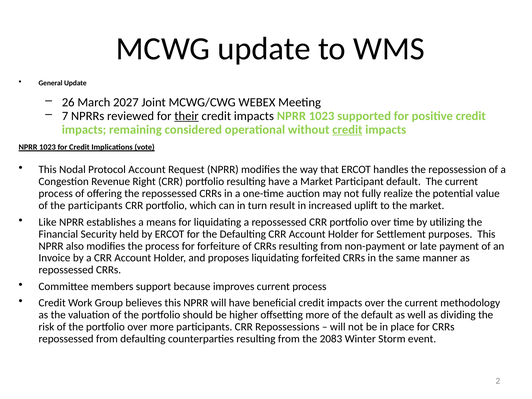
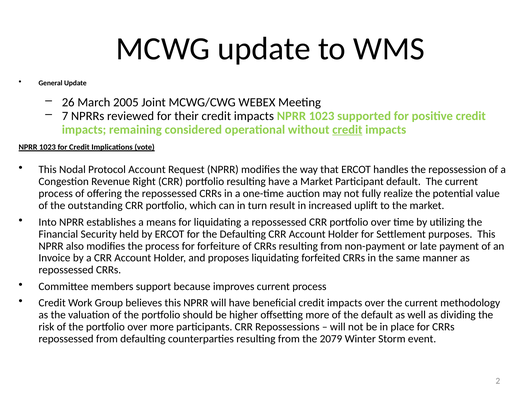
2027: 2027 -> 2005
their underline: present -> none
the participants: participants -> outstanding
Like: Like -> Into
2083: 2083 -> 2079
